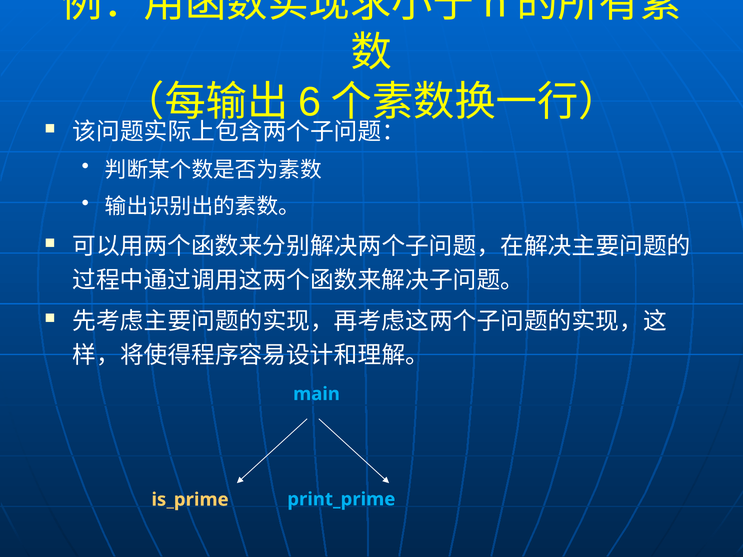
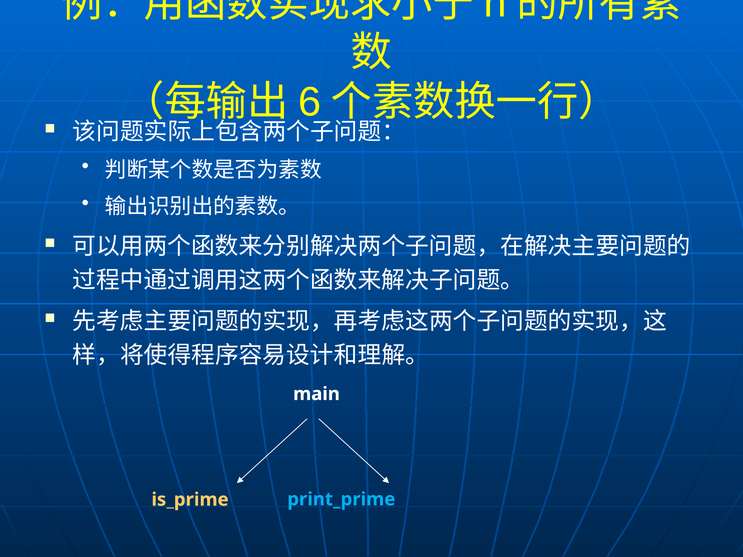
main colour: light blue -> white
